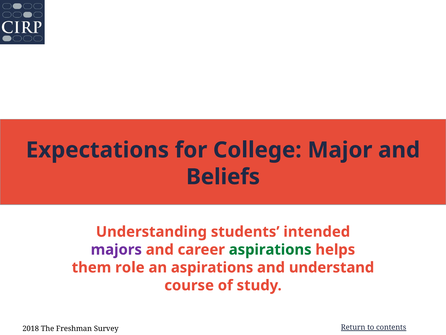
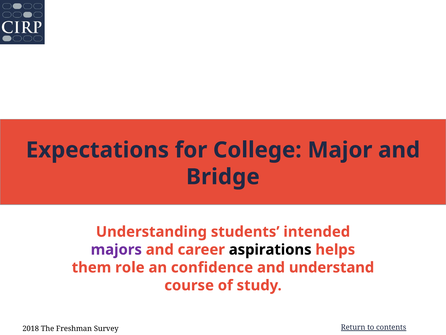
Beliefs: Beliefs -> Bridge
aspirations at (270, 249) colour: green -> black
an aspirations: aspirations -> confidence
